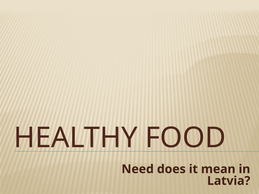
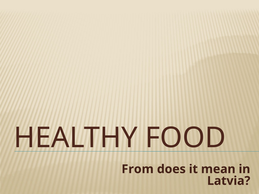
Need: Need -> From
